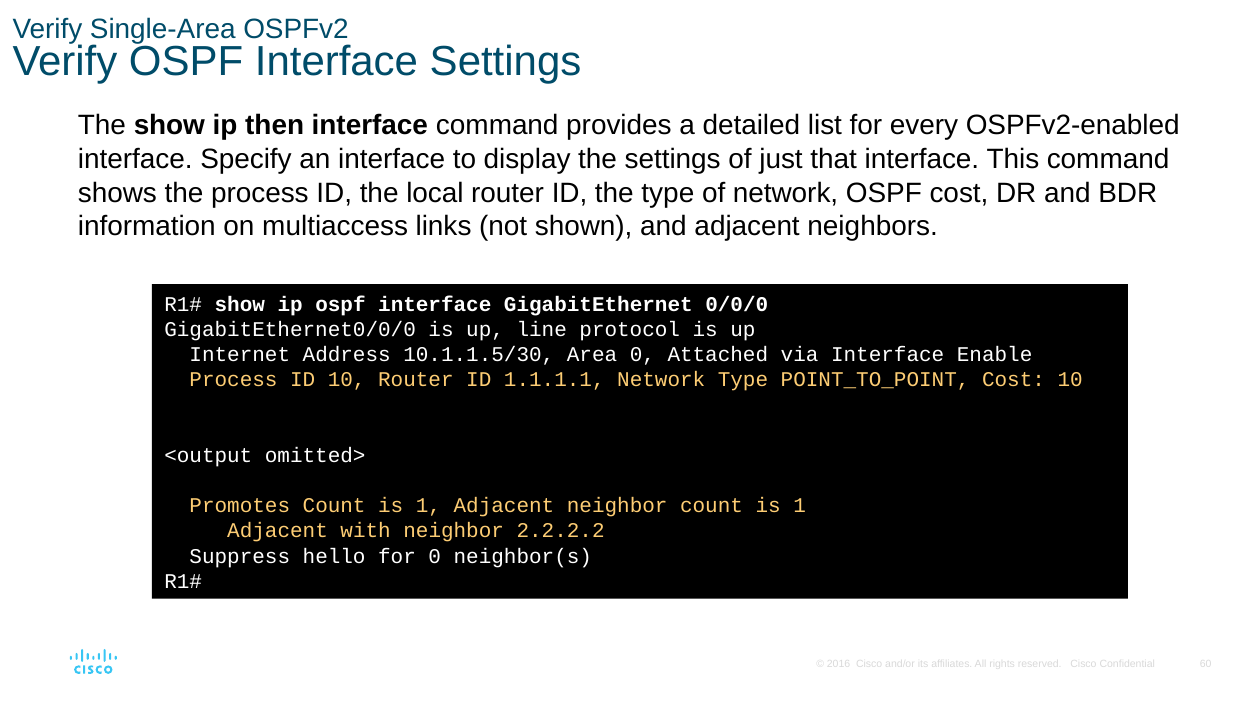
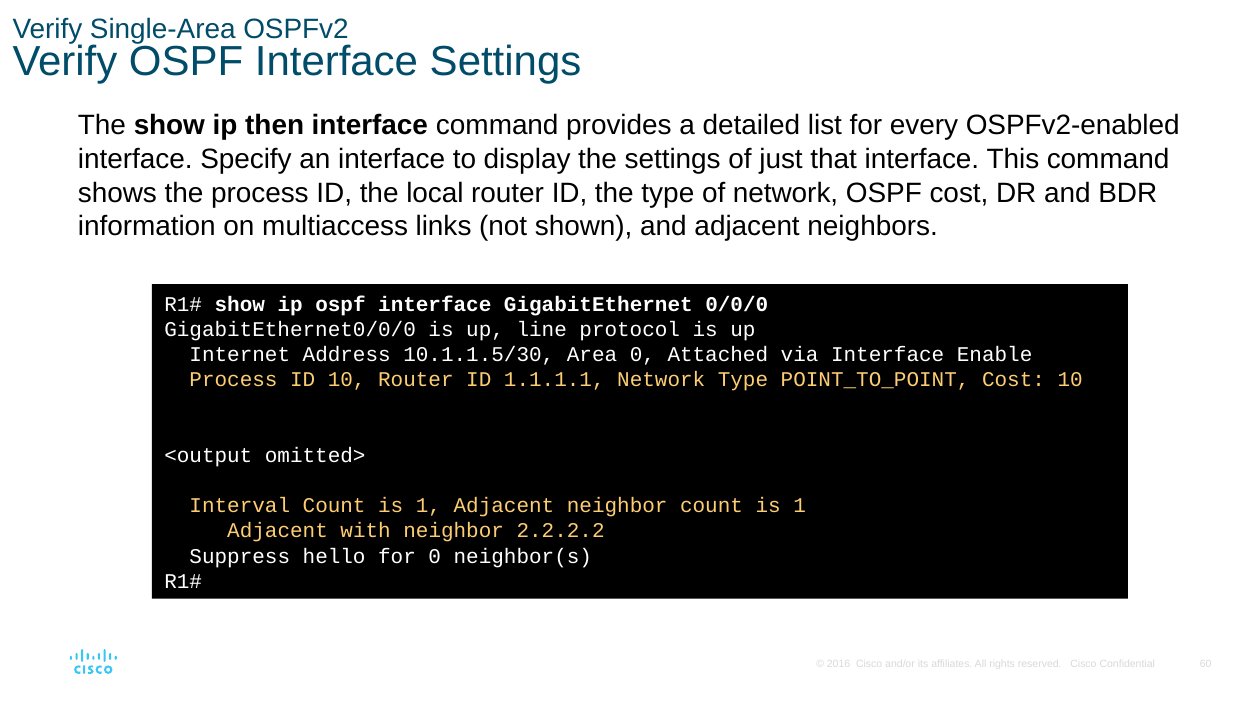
Promotes: Promotes -> Interval
